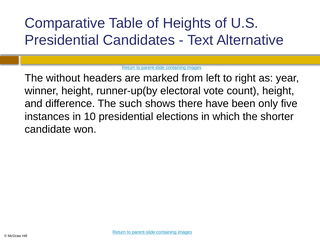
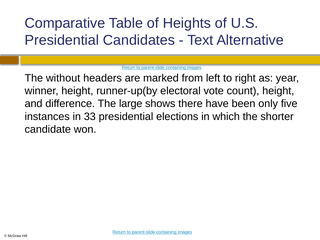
such: such -> large
10: 10 -> 33
